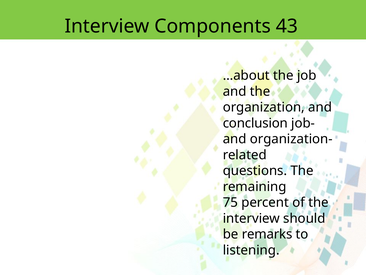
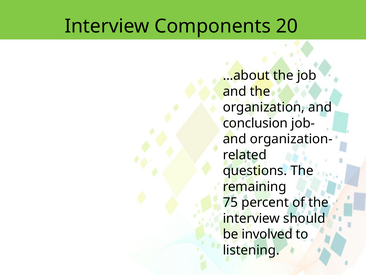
43: 43 -> 20
remarks: remarks -> involved
